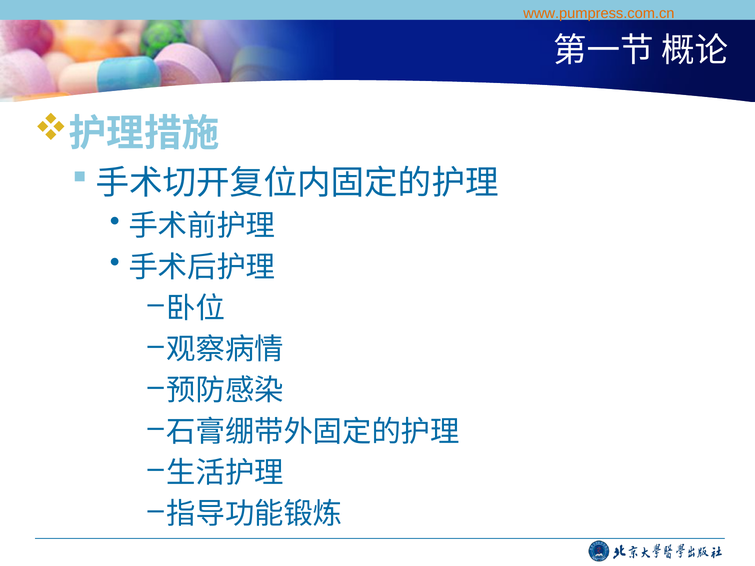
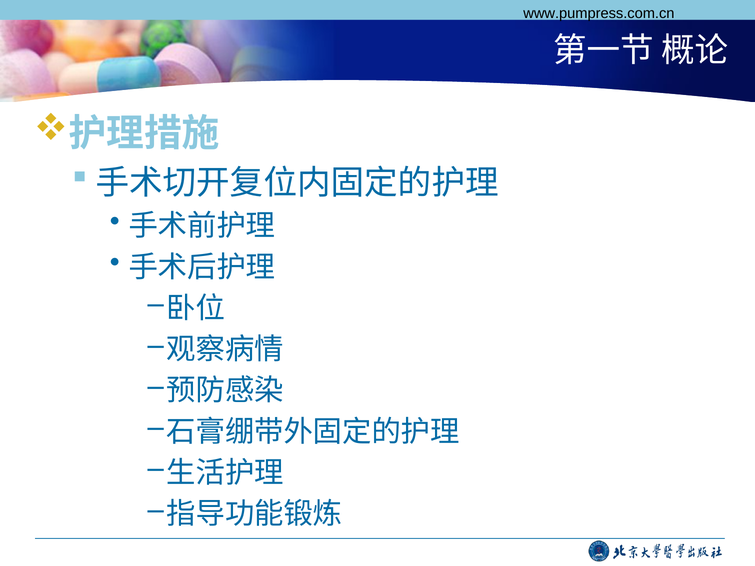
www.pumpress.com.cn colour: orange -> black
